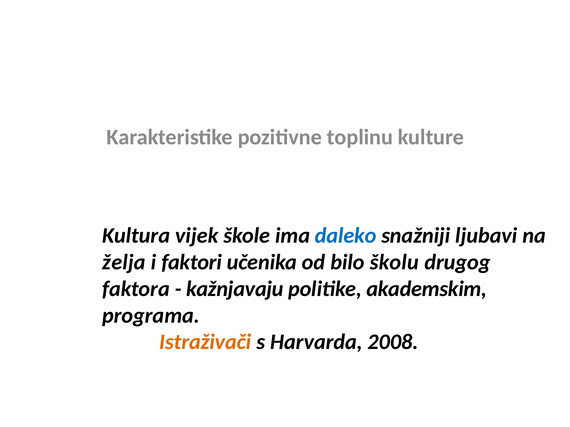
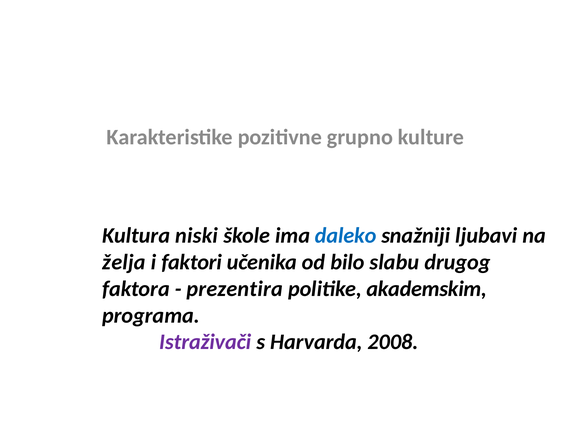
toplinu: toplinu -> grupno
vijek: vijek -> niski
školu: školu -> slabu
kažnjavaju: kažnjavaju -> prezentira
Istraživači colour: orange -> purple
